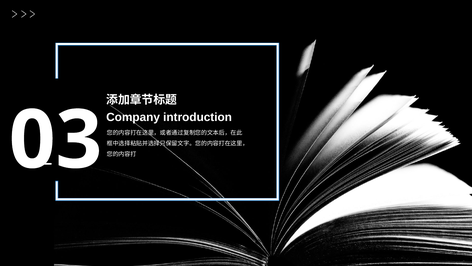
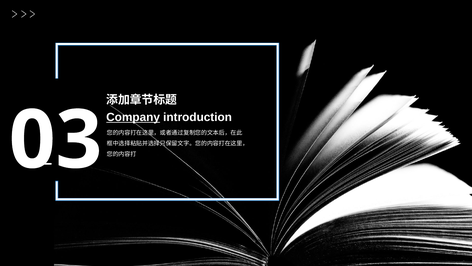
Company underline: none -> present
